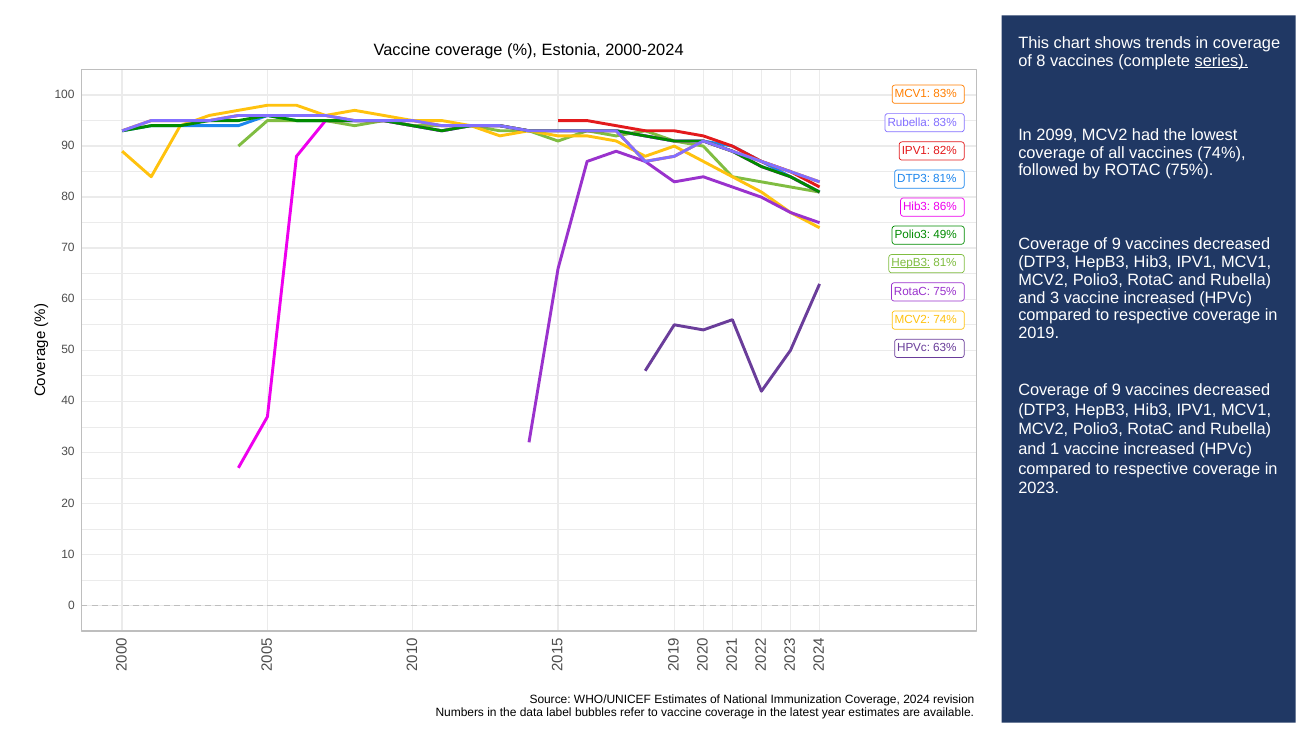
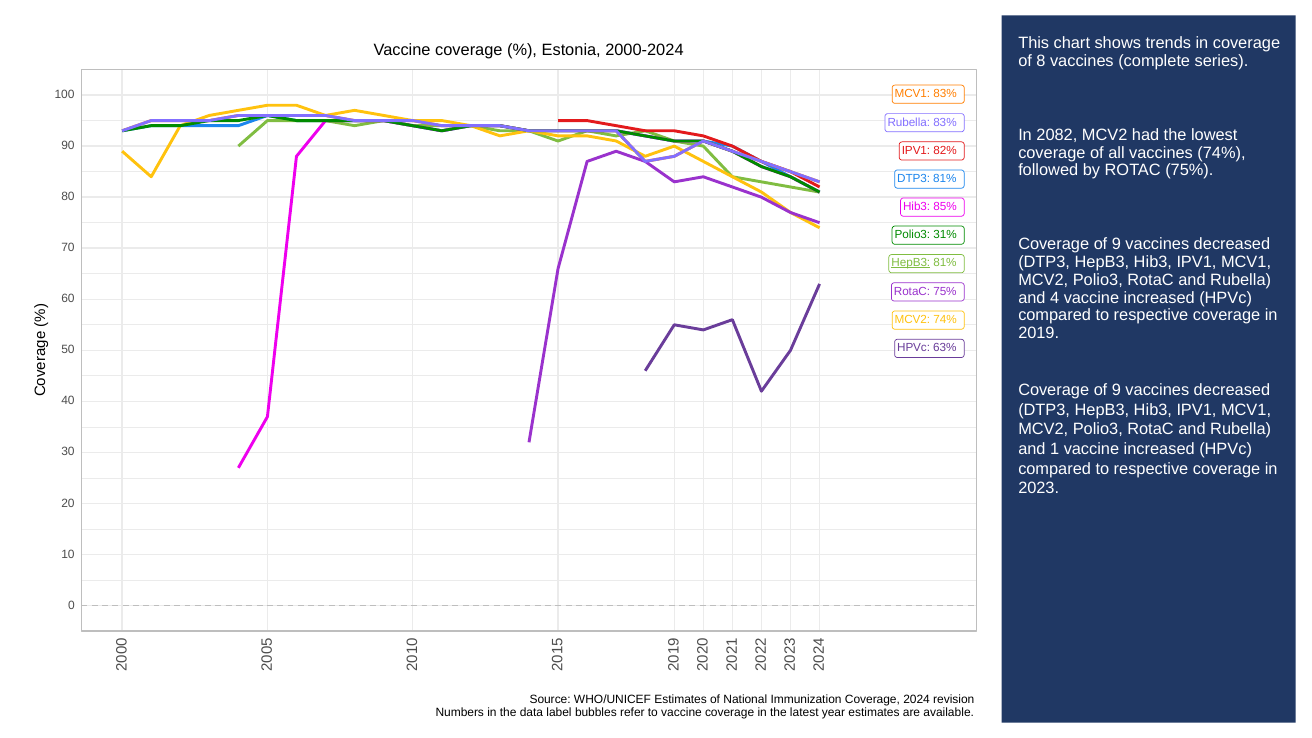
series underline: present -> none
2099: 2099 -> 2082
86%: 86% -> 85%
49%: 49% -> 31%
and 3: 3 -> 4
